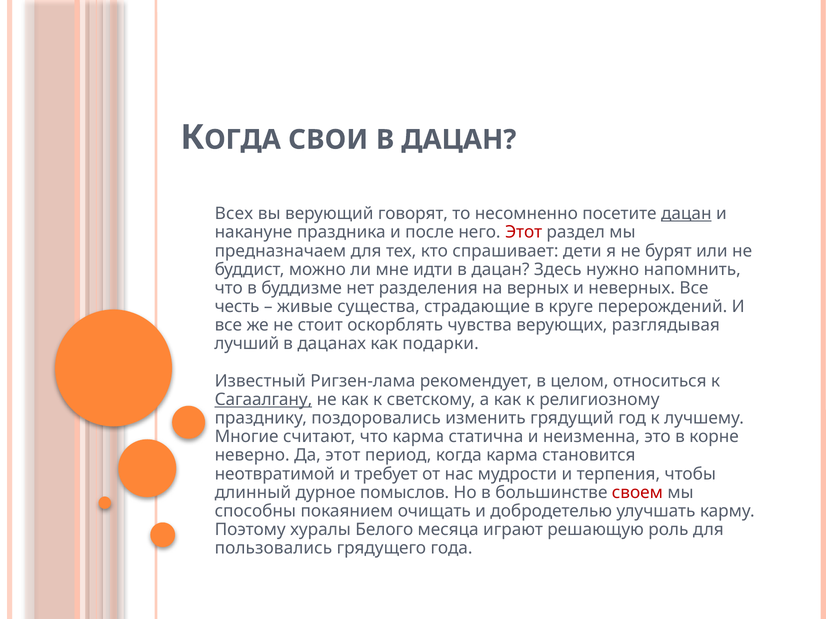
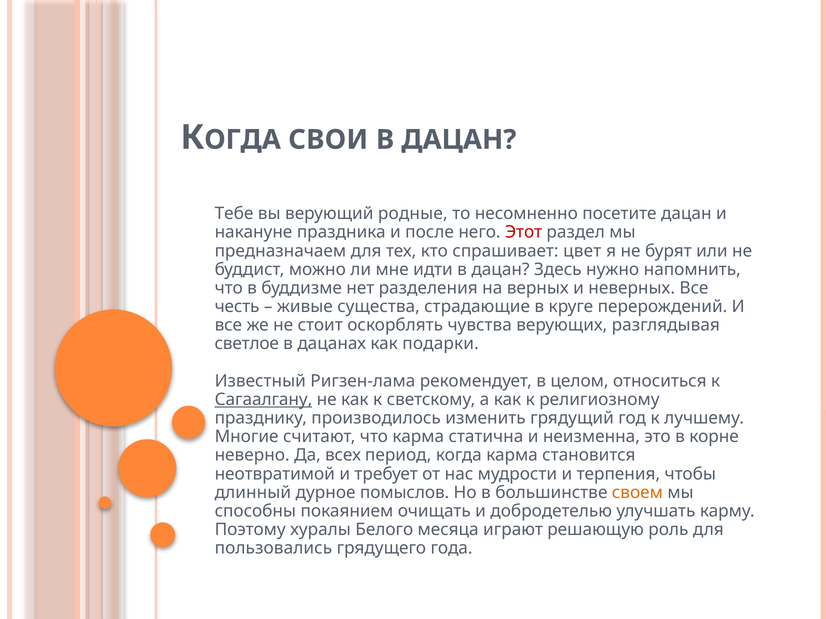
Всех: Всех -> Тебе
говорят: говорят -> родные
дацан at (686, 214) underline: present -> none
дети: дети -> цвет
лучший: лучший -> светлое
поздоровались: поздоровались -> производилось
Да этот: этот -> всех
своем colour: red -> orange
